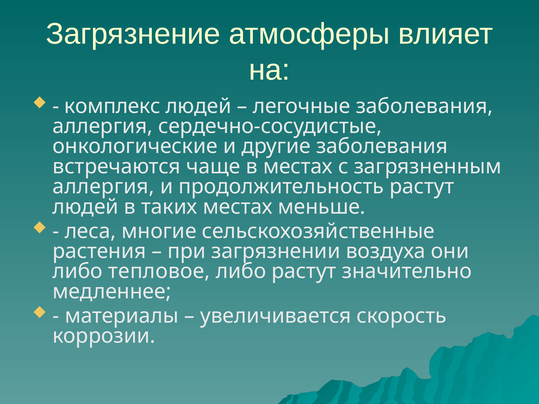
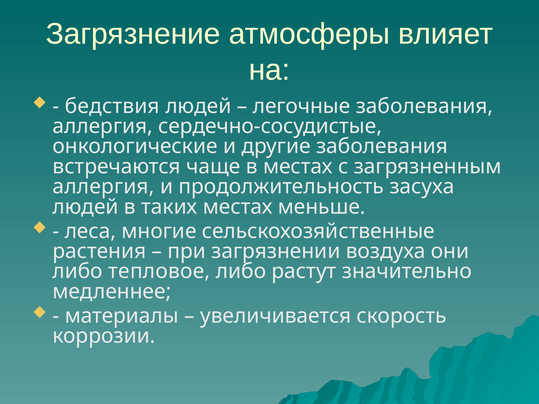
комплекс: комплекс -> бедствия
продолжительность растут: растут -> засуха
